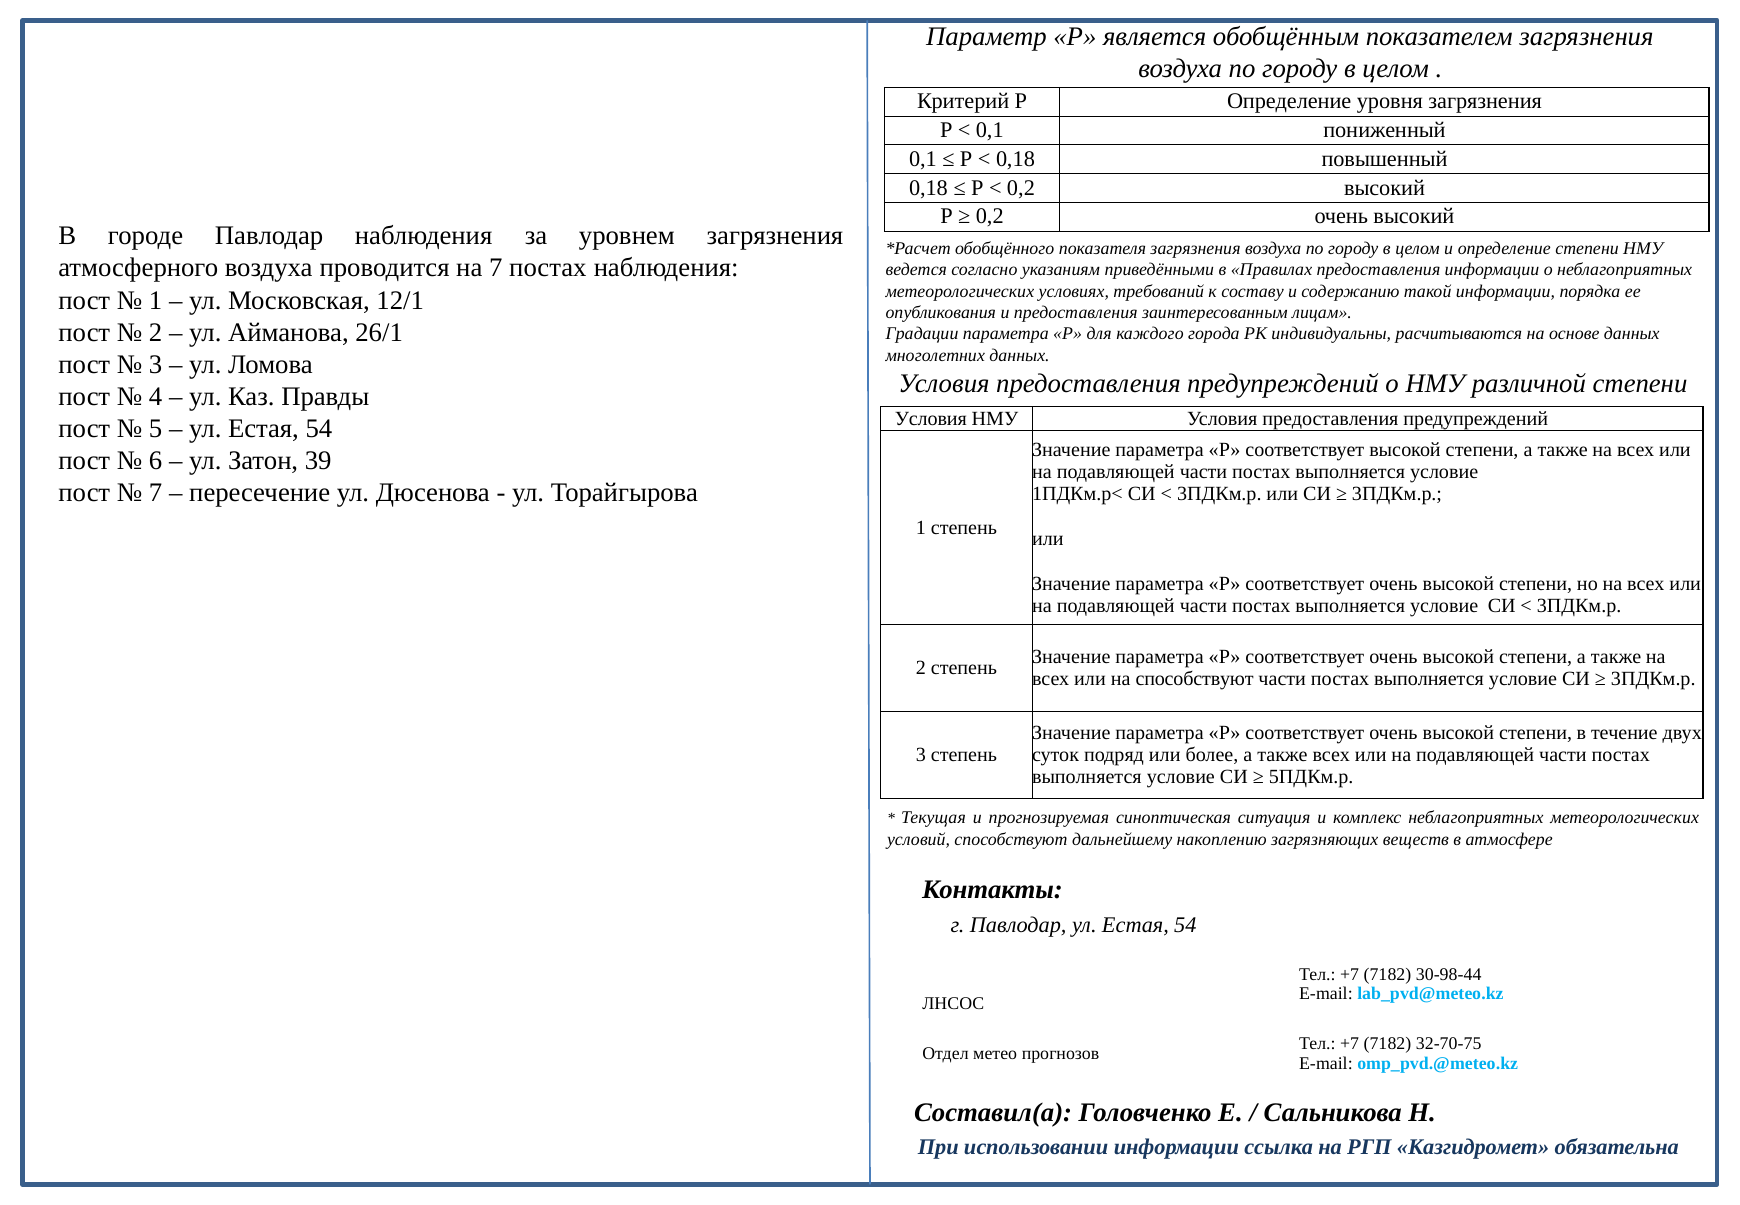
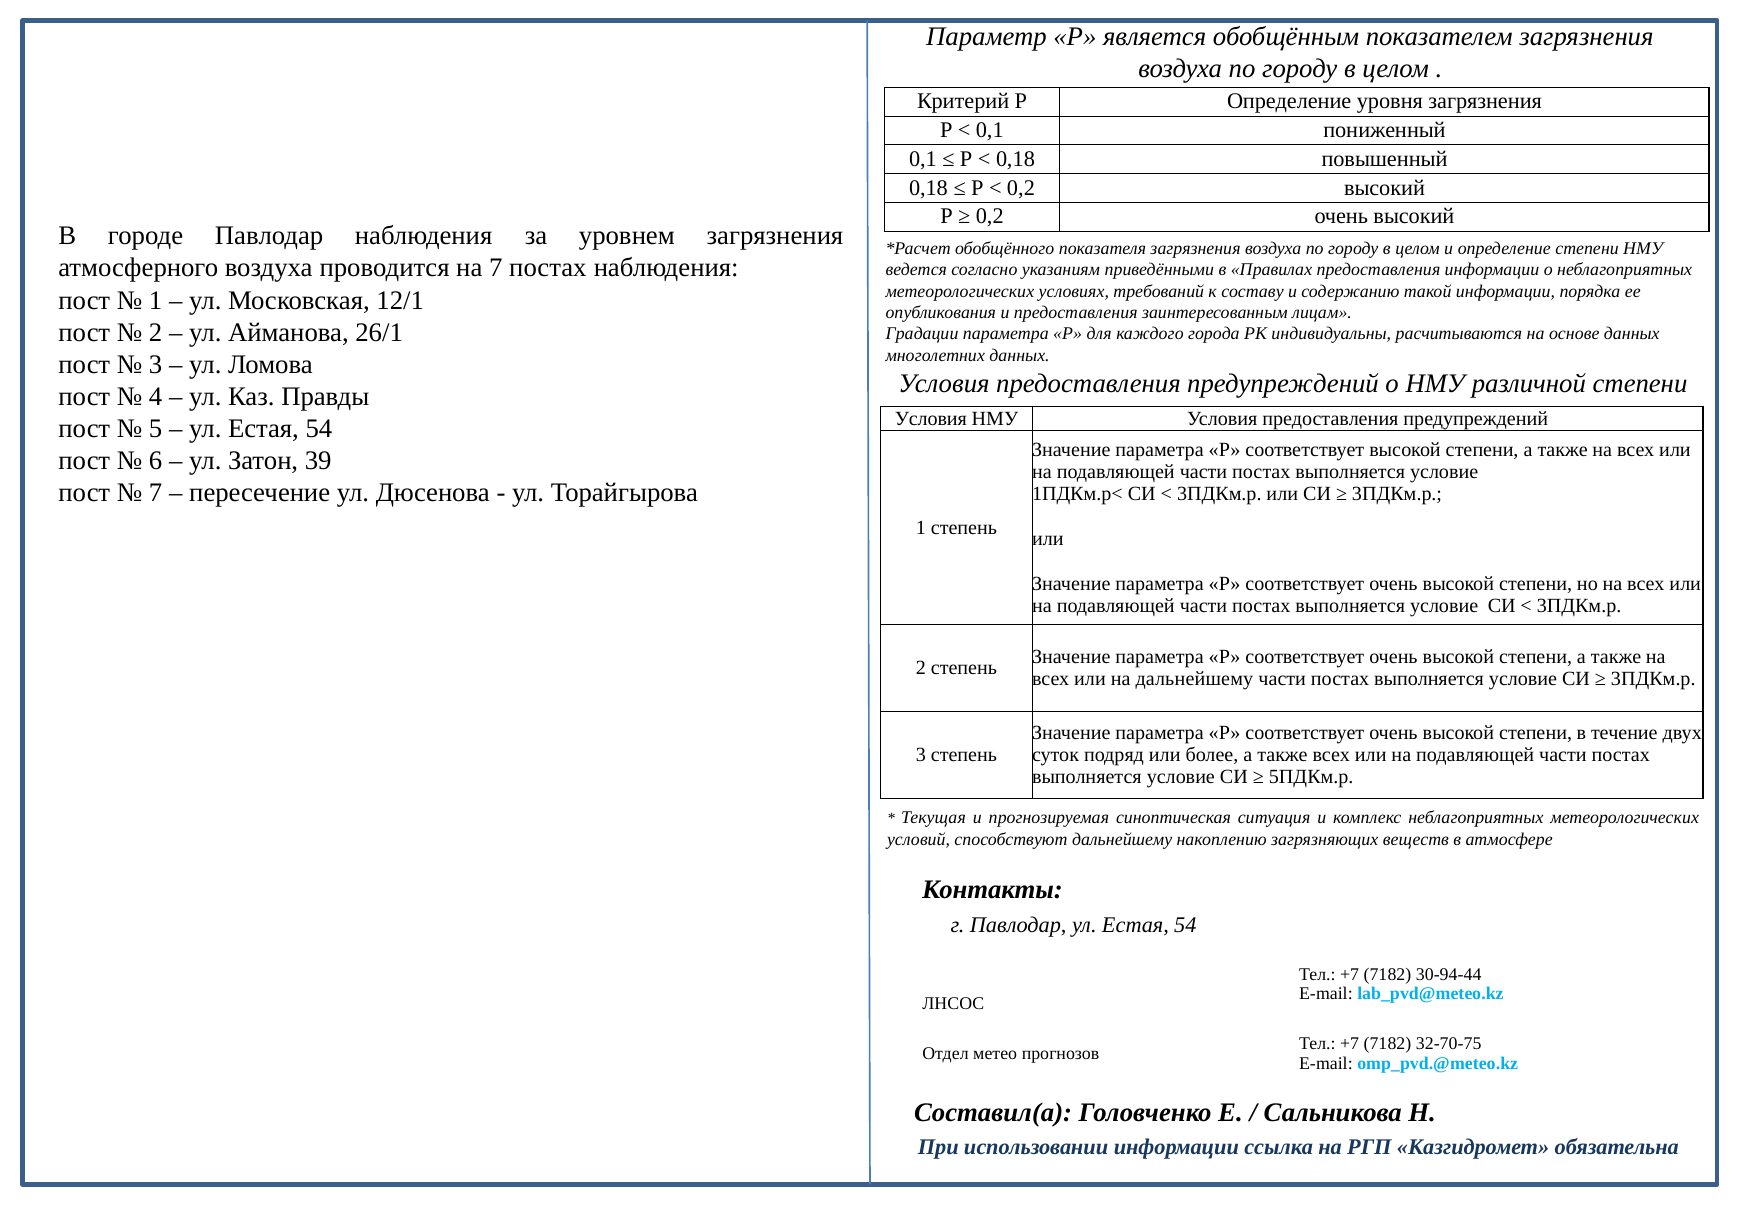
на способствуют: способствуют -> дальнейшему
30-98-44: 30-98-44 -> 30-94-44
